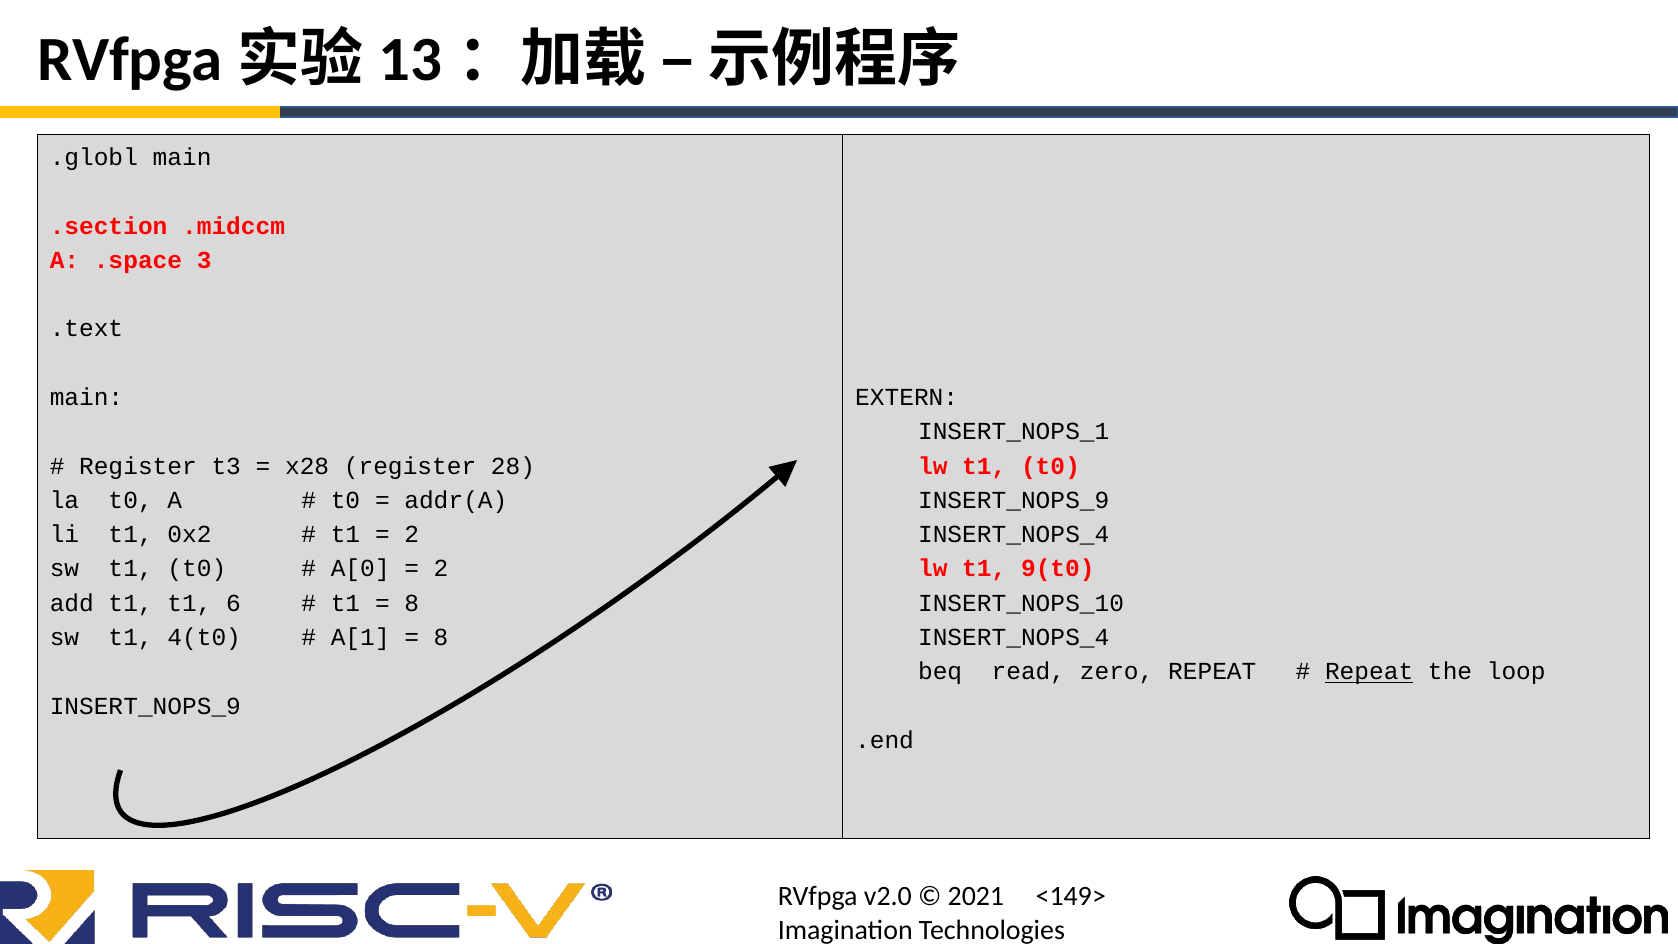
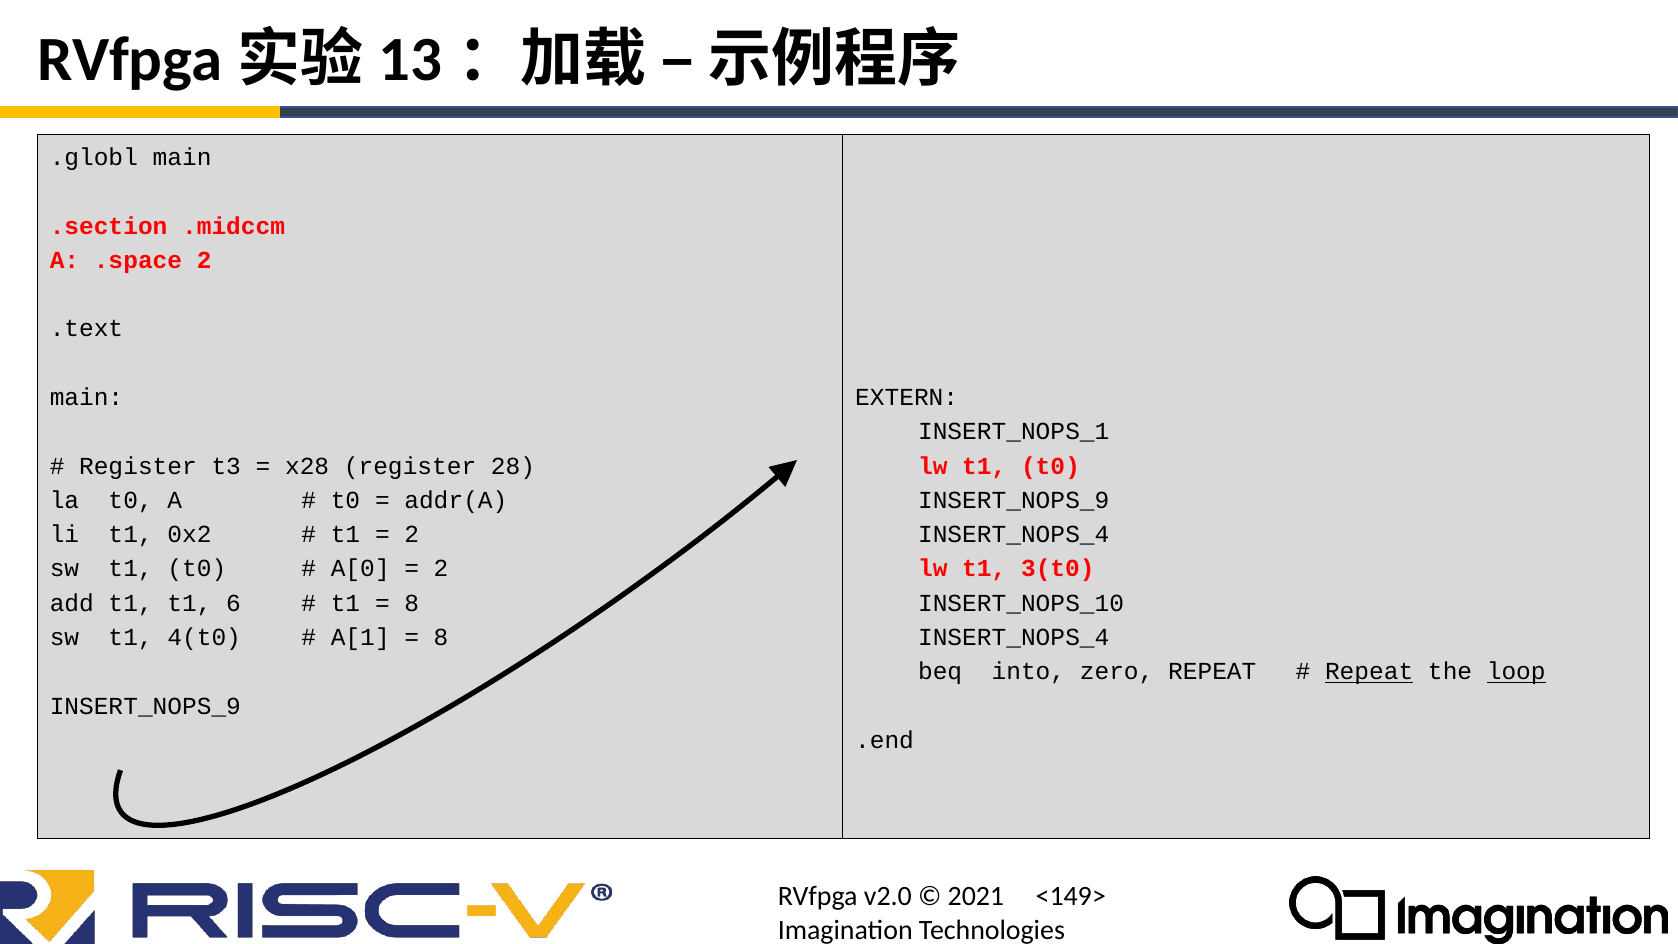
.space 3: 3 -> 2
9(t0: 9(t0 -> 3(t0
read: read -> into
loop underline: none -> present
